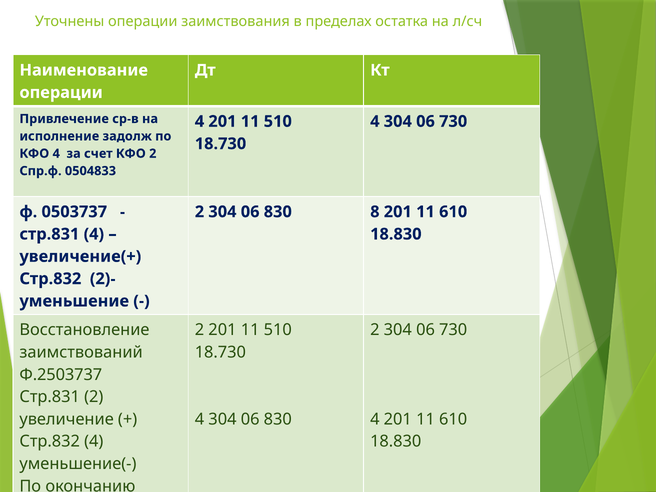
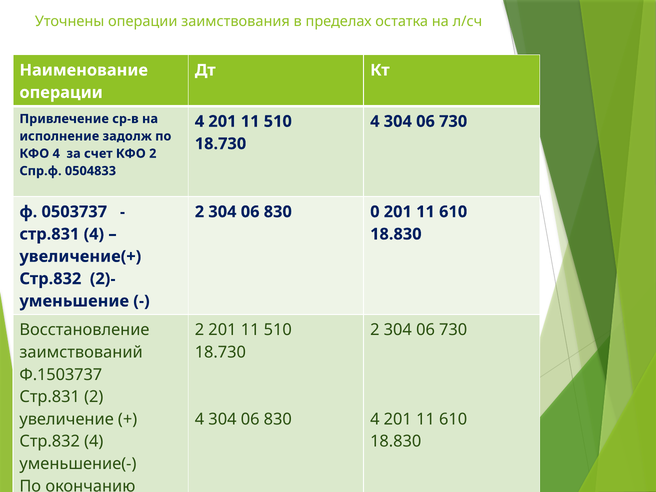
8: 8 -> 0
Ф.2503737: Ф.2503737 -> Ф.1503737
